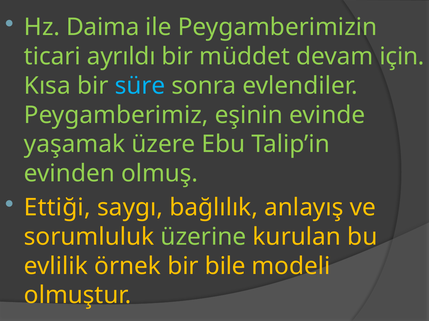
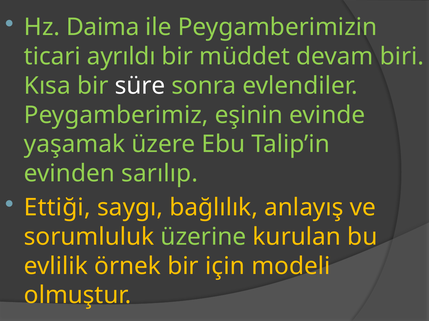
için: için -> biri
süre colour: light blue -> white
olmuş: olmuş -> sarılıp
bile: bile -> için
